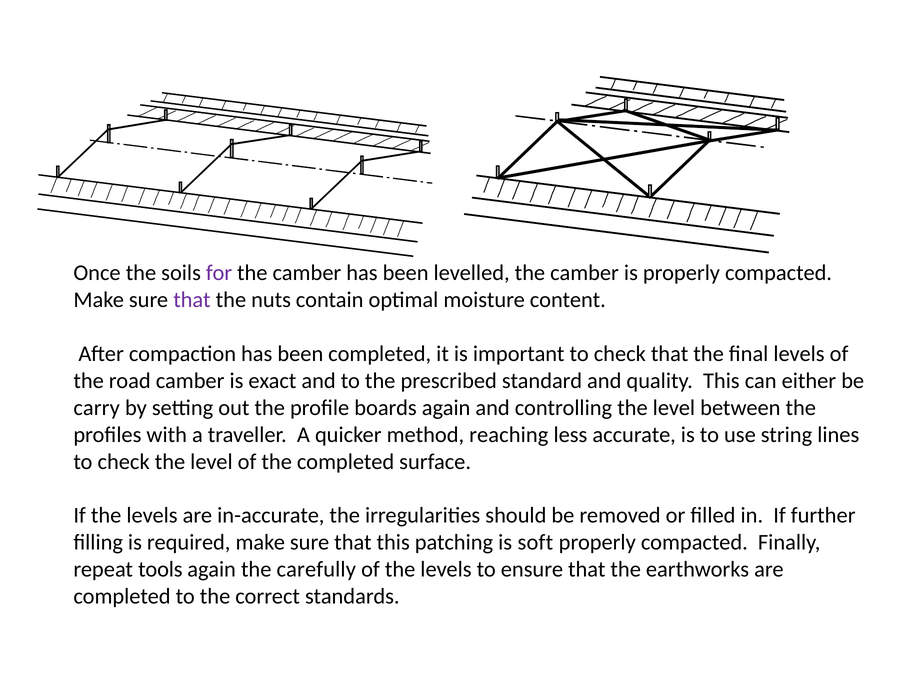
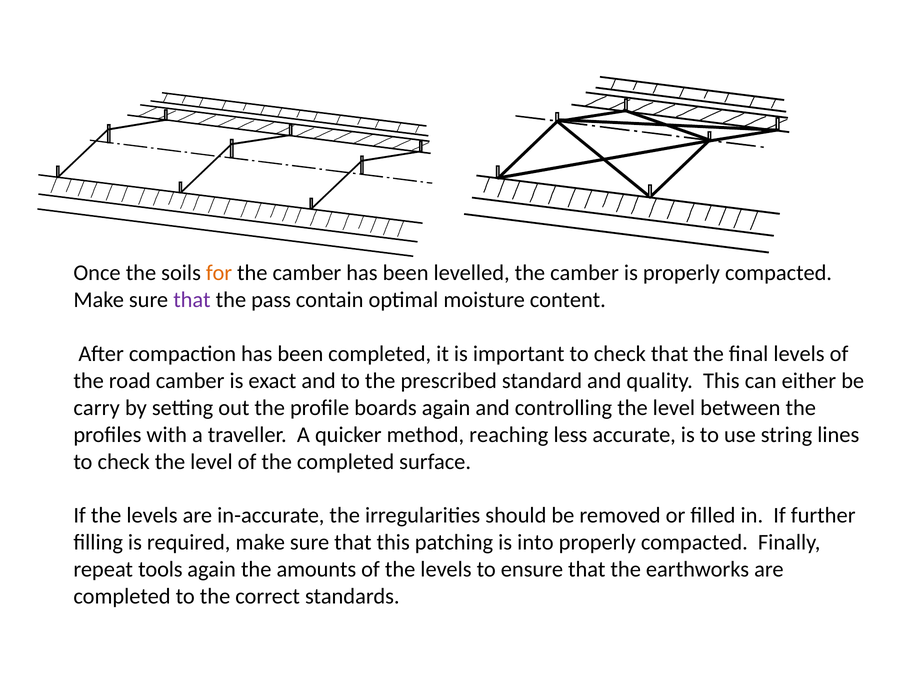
for colour: purple -> orange
nuts: nuts -> pass
soft: soft -> into
carefully: carefully -> amounts
